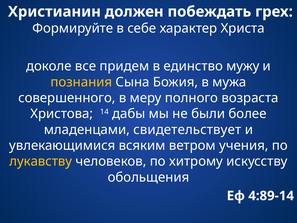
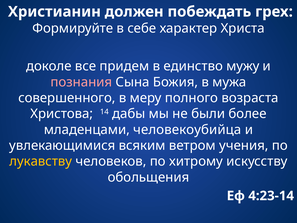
познания colour: yellow -> pink
свидетельствует: свидетельствует -> человекоубийца
4:89-14: 4:89-14 -> 4:23-14
